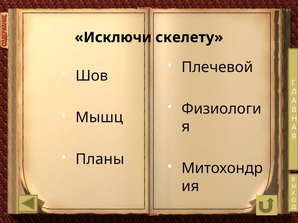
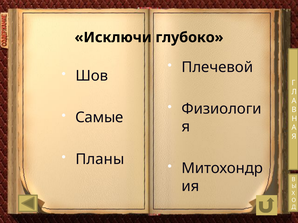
скелету: скелету -> глубоко
Мышц: Мышц -> Самые
